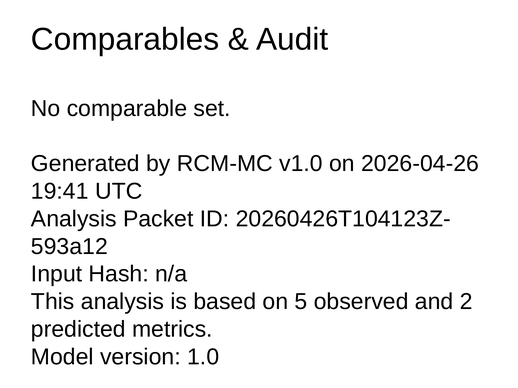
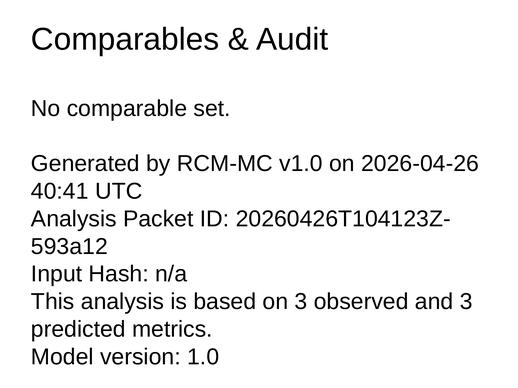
19:41: 19:41 -> 40:41
on 5: 5 -> 3
and 2: 2 -> 3
